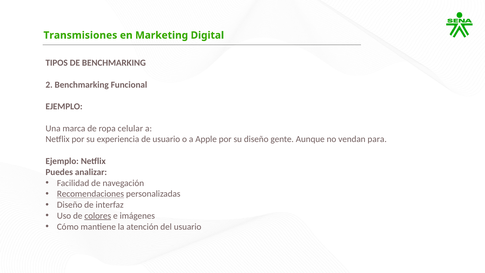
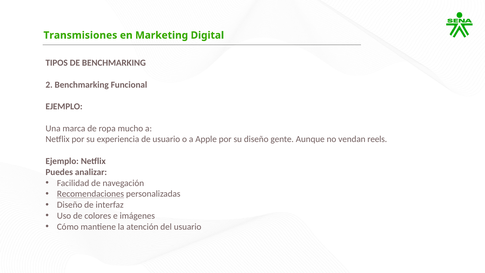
celular: celular -> mucho
para: para -> reels
colores underline: present -> none
